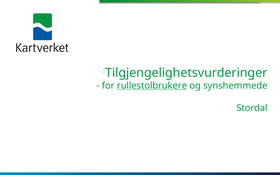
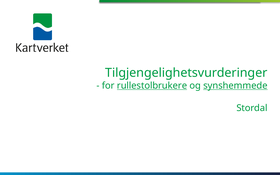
synshemmede underline: none -> present
